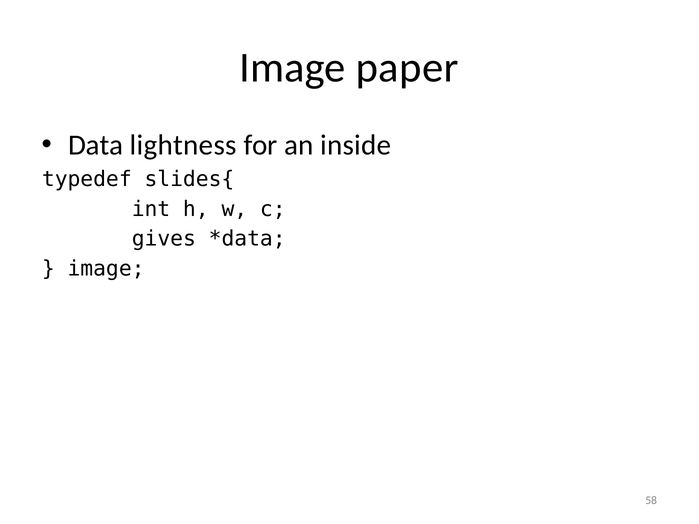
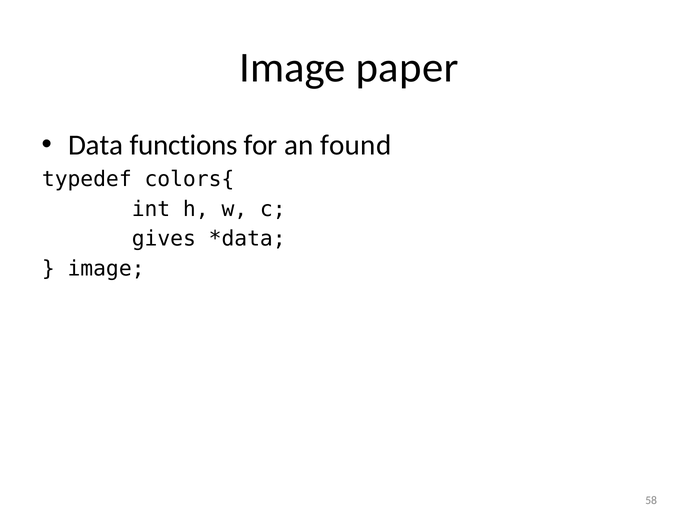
lightness: lightness -> functions
inside: inside -> found
slides{: slides{ -> colors{
